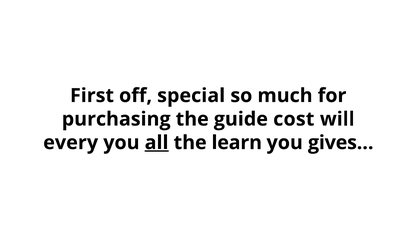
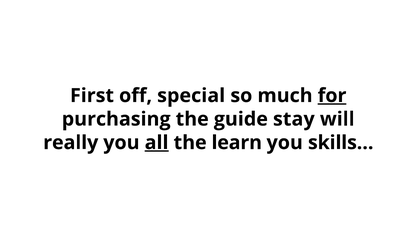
for underline: none -> present
cost: cost -> stay
every: every -> really
gives…: gives… -> skills…
